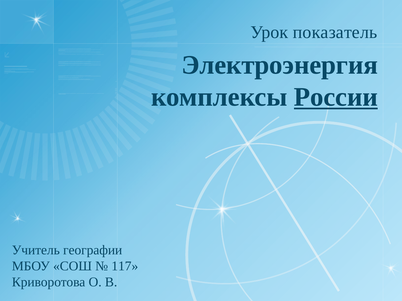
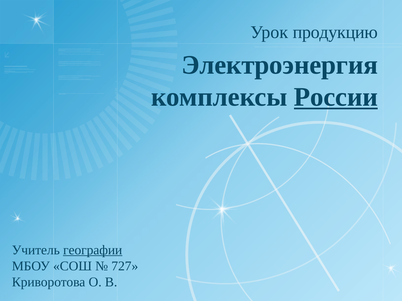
показатель: показатель -> продукцию
географии underline: none -> present
117: 117 -> 727
